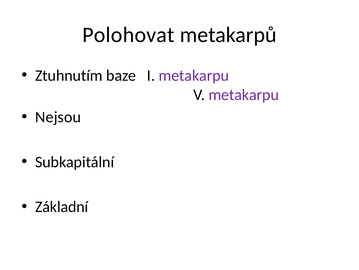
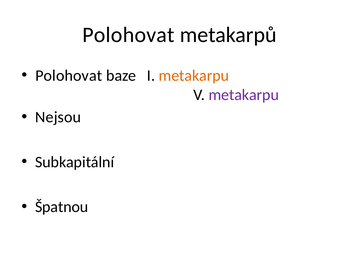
Ztuhnutím at (69, 75): Ztuhnutím -> Polohovat
metakarpu at (194, 75) colour: purple -> orange
Základní: Základní -> Špatnou
